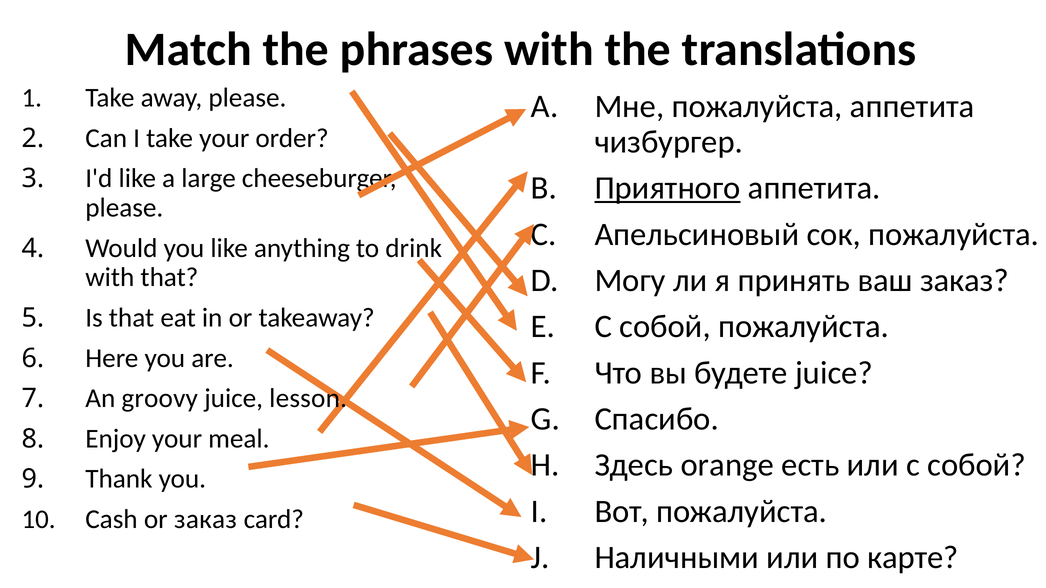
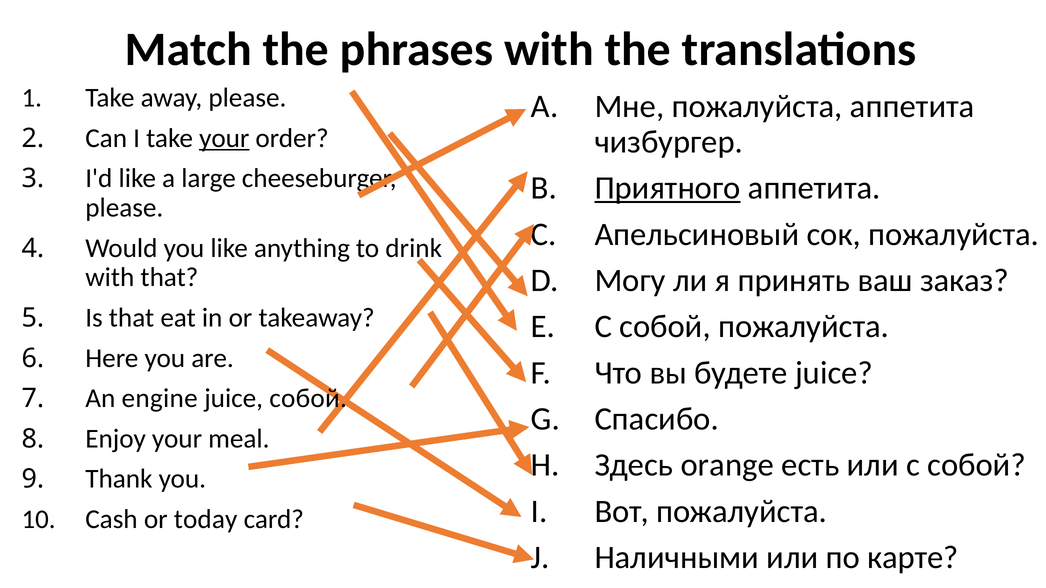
your at (224, 138) underline: none -> present
groovy: groovy -> engine
juice lesson: lesson -> собой
or заказ: заказ -> today
